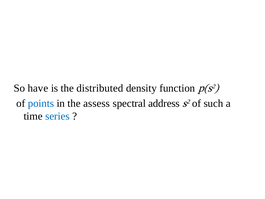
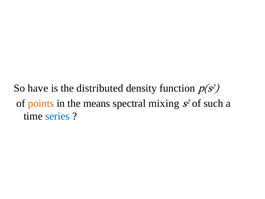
points colour: blue -> orange
assess: assess -> means
address: address -> mixing
